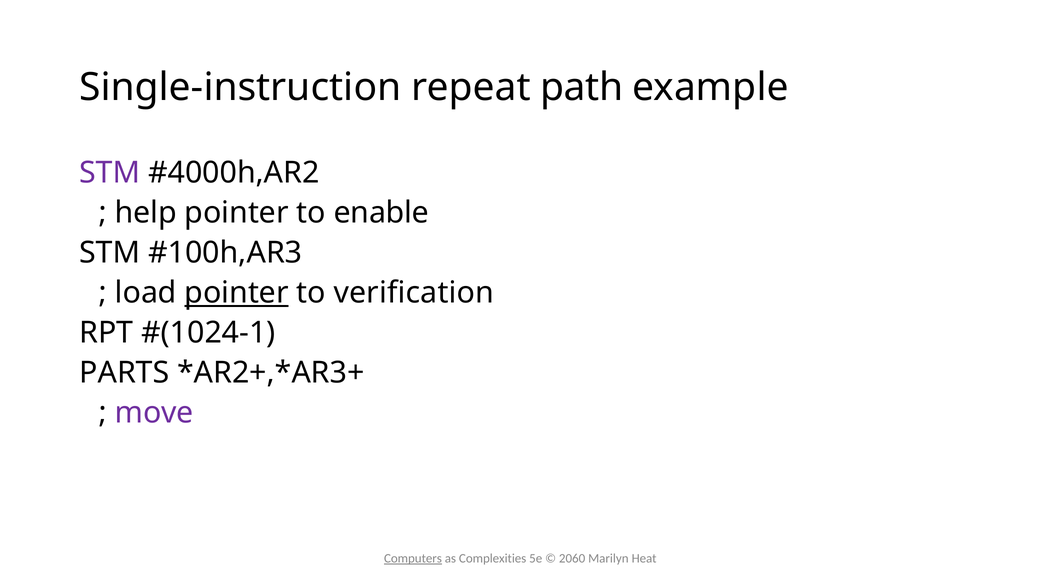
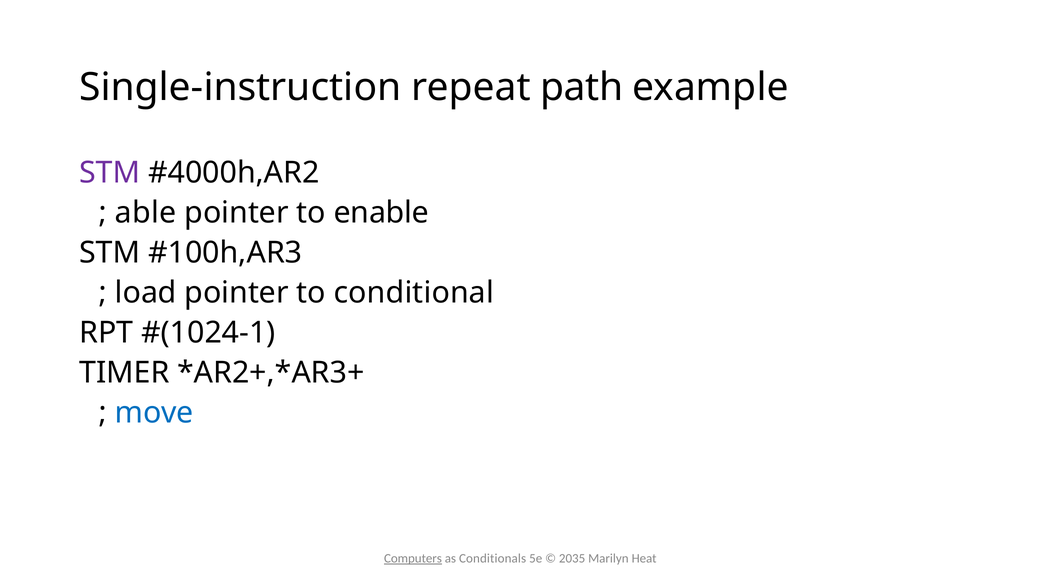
help: help -> able
pointer at (237, 293) underline: present -> none
verification: verification -> conditional
PARTS: PARTS -> TIMER
move colour: purple -> blue
Complexities: Complexities -> Conditionals
2060: 2060 -> 2035
